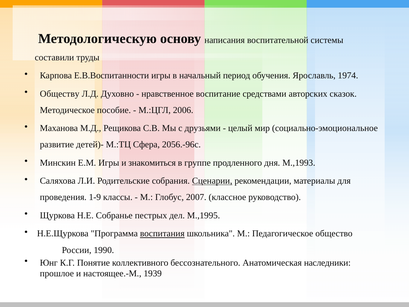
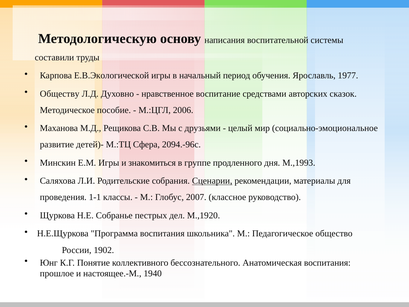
Е.В.Воспитанности: Е.В.Воспитанности -> Е.В.Экологической
1974: 1974 -> 1977
2056.-96с: 2056.-96с -> 2094.-96с
1-9: 1-9 -> 1-1
М.,1995: М.,1995 -> М.,1920
воспитания at (162, 233) underline: present -> none
1990: 1990 -> 1902
Анатомическая наследники: наследники -> воспитания
1939: 1939 -> 1940
